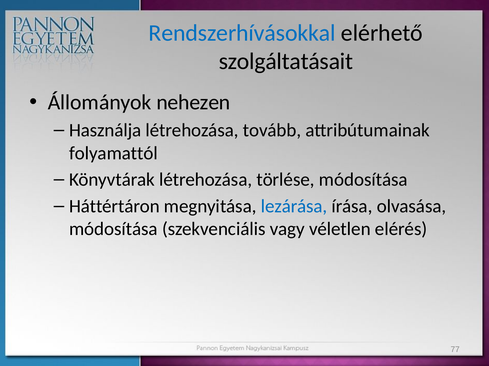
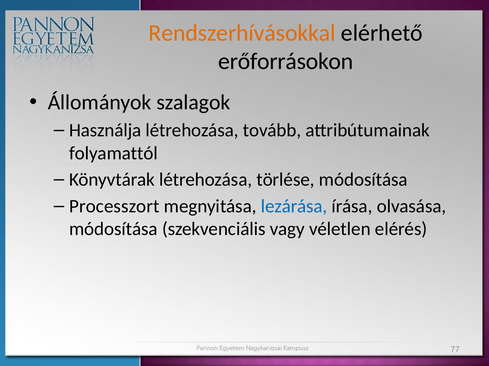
Rendszerhívásokkal colour: blue -> orange
szolgáltatásait: szolgáltatásait -> erőforrásokon
nehezen: nehezen -> szalagok
Háttértáron: Háttértáron -> Processzort
